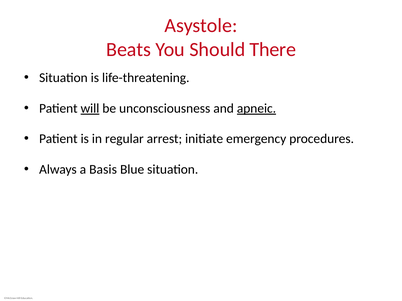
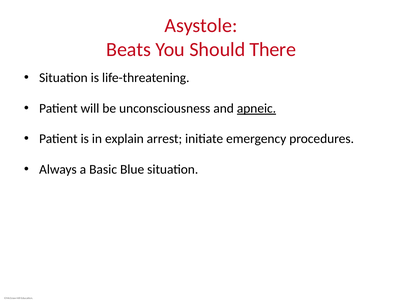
will underline: present -> none
regular: regular -> explain
Basis: Basis -> Basic
